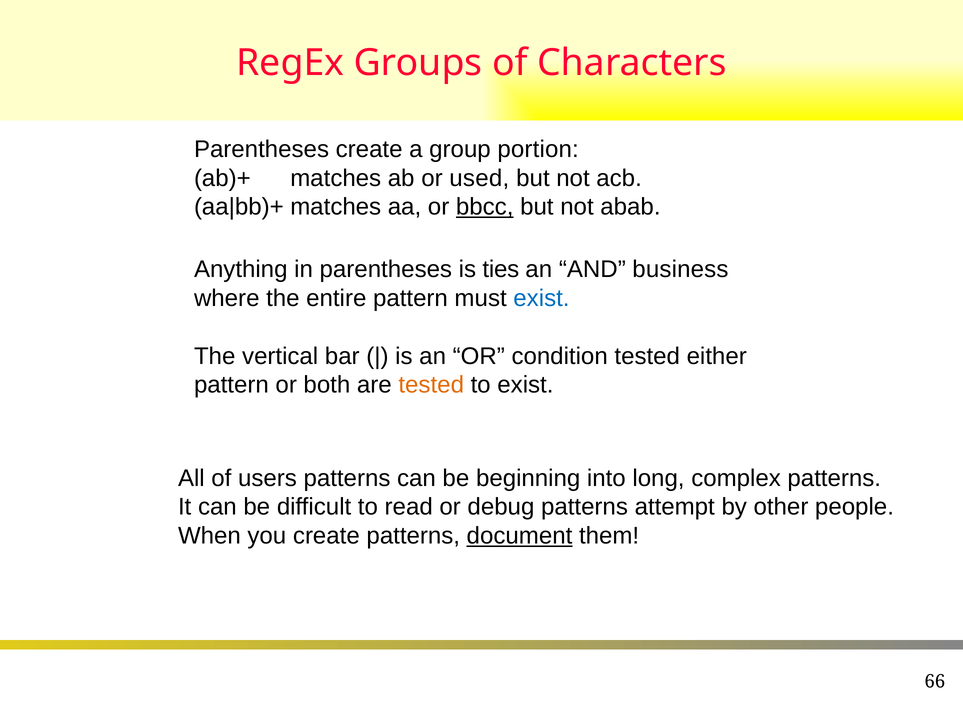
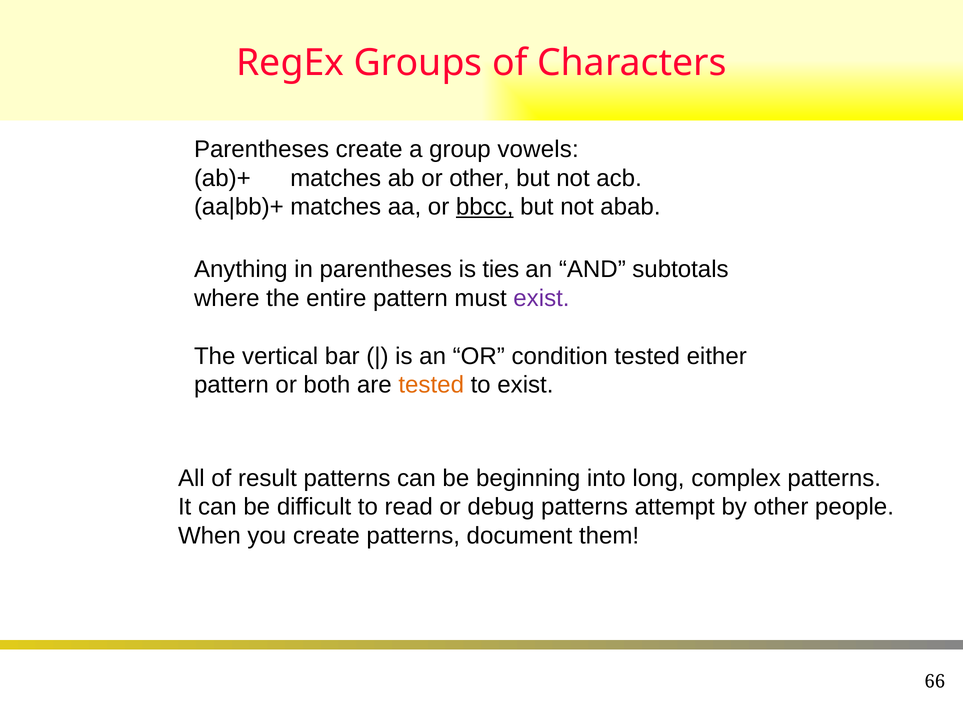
portion: portion -> vowels
or used: used -> other
business: business -> subtotals
exist at (541, 299) colour: blue -> purple
users: users -> result
document underline: present -> none
